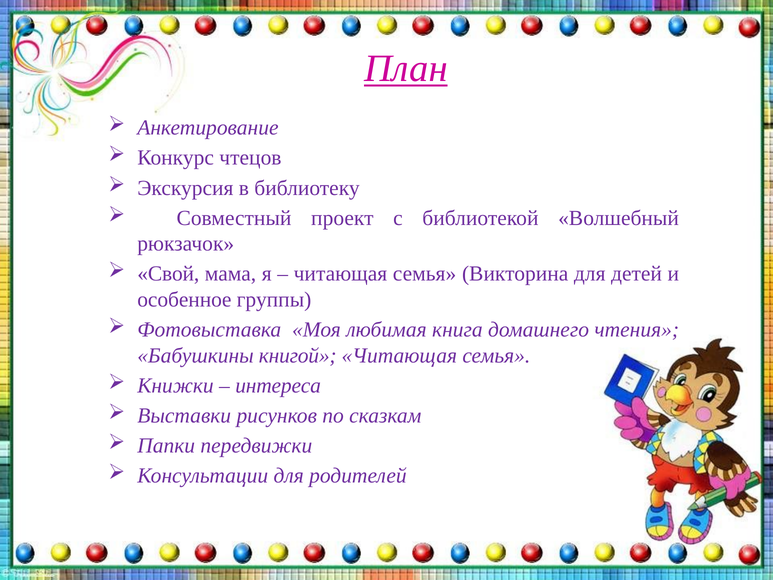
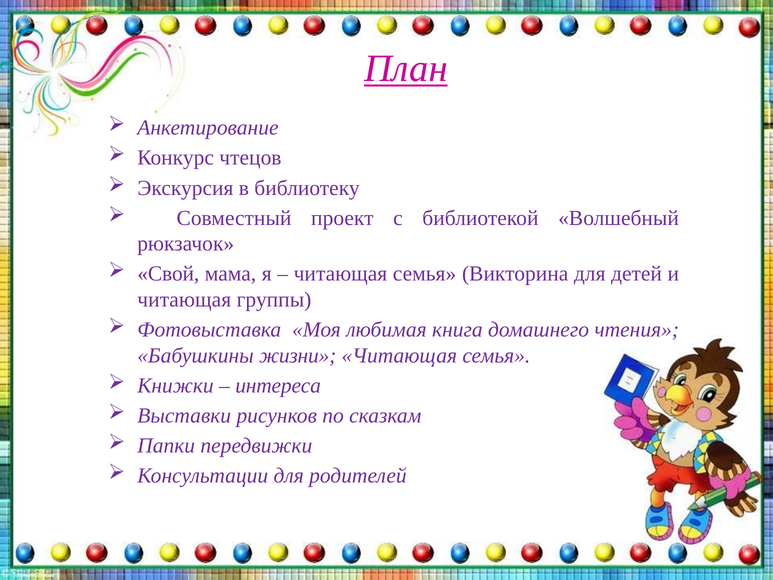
особенное at (184, 300): особенное -> читающая
книгой: книгой -> жизни
